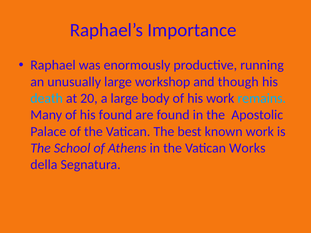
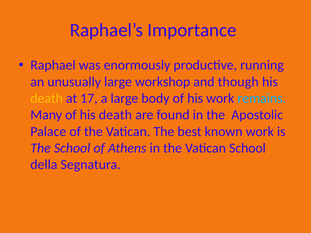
death at (47, 98) colour: light blue -> yellow
20: 20 -> 17
of his found: found -> death
Vatican Works: Works -> School
